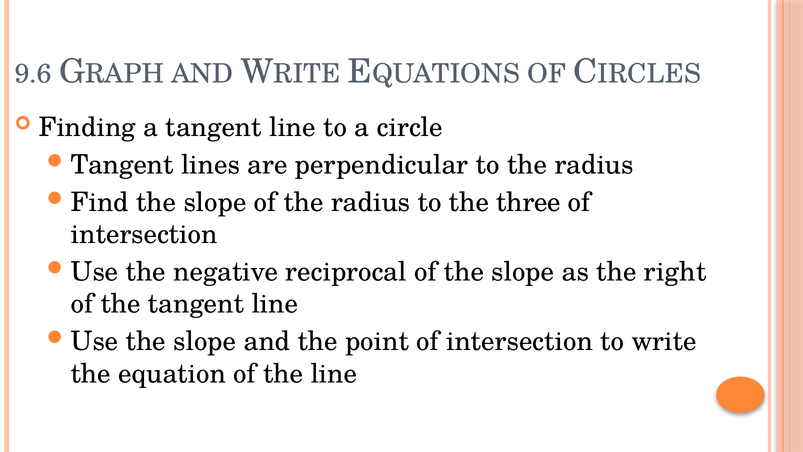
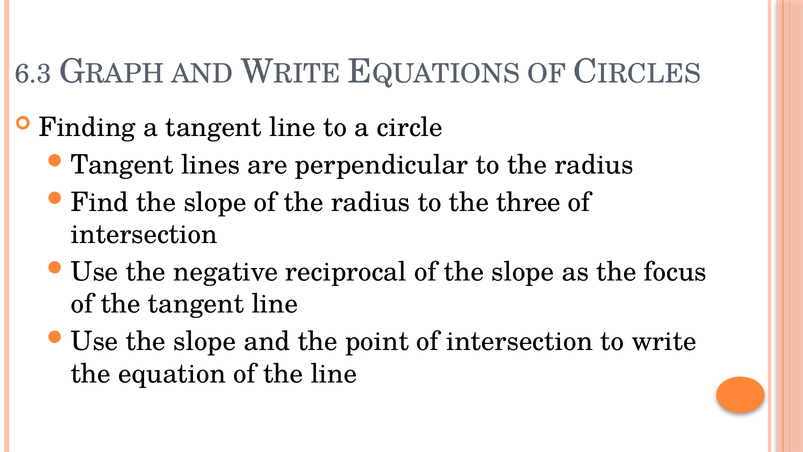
9.6: 9.6 -> 6.3
right: right -> focus
